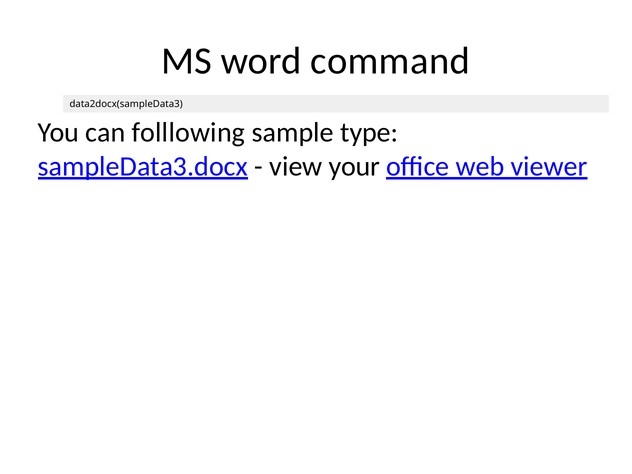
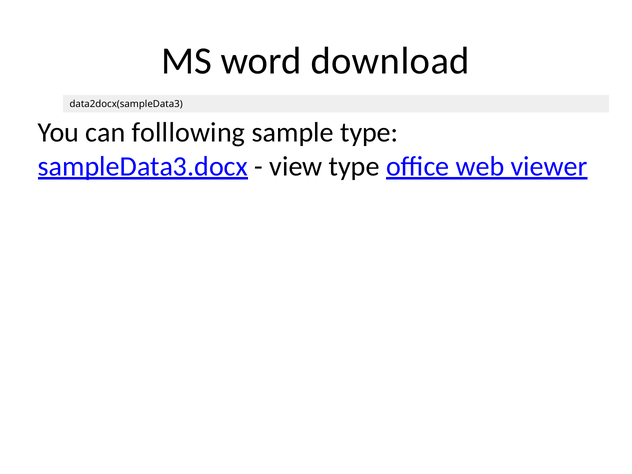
command: command -> download
view your: your -> type
